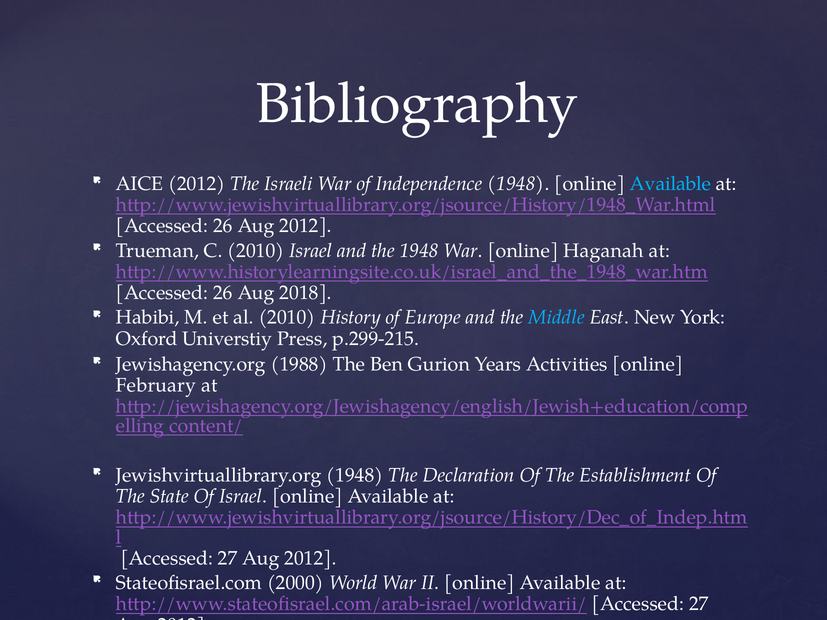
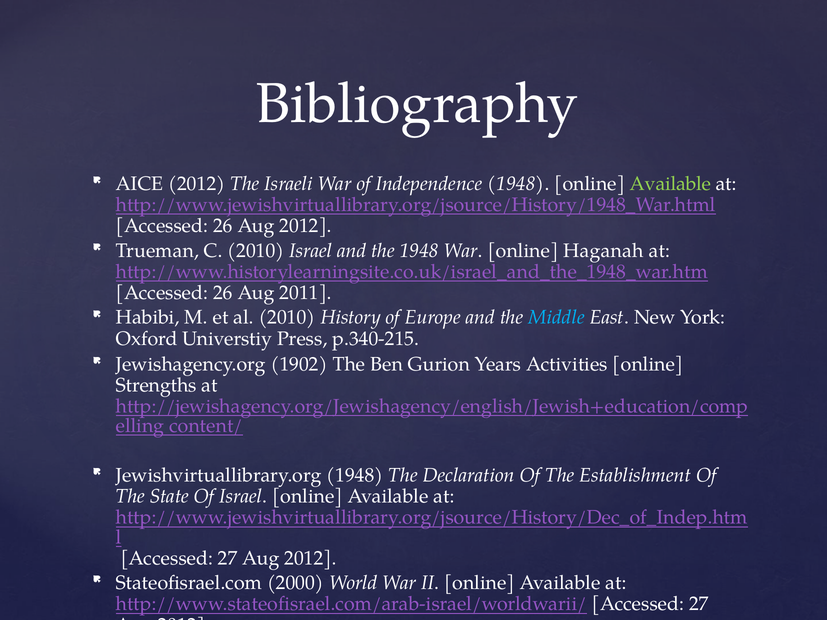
Available at (671, 184) colour: light blue -> light green
2018: 2018 -> 2011
p.299-215: p.299-215 -> p.340-215
1988: 1988 -> 1902
February: February -> Strengths
